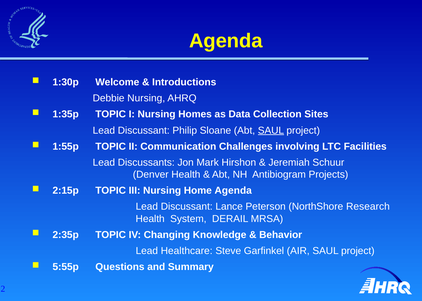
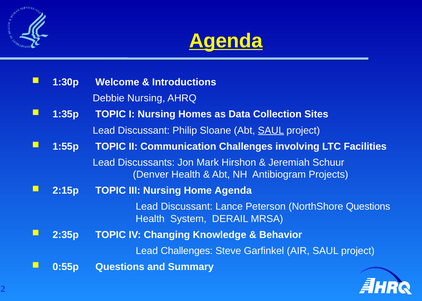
Agenda at (226, 41) underline: none -> present
NorthShore Research: Research -> Questions
Lead Healthcare: Healthcare -> Challenges
5:55p: 5:55p -> 0:55p
